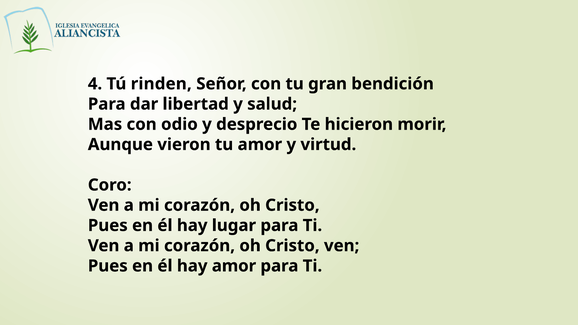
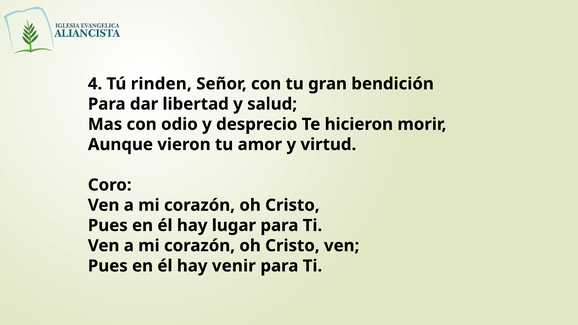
hay amor: amor -> venir
